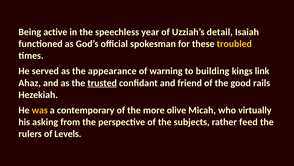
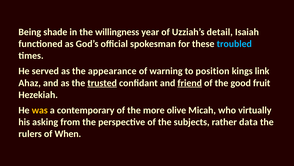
active: active -> shade
speechless: speechless -> willingness
troubled colour: yellow -> light blue
building: building -> position
friend underline: none -> present
rails: rails -> fruit
feed: feed -> data
Levels: Levels -> When
